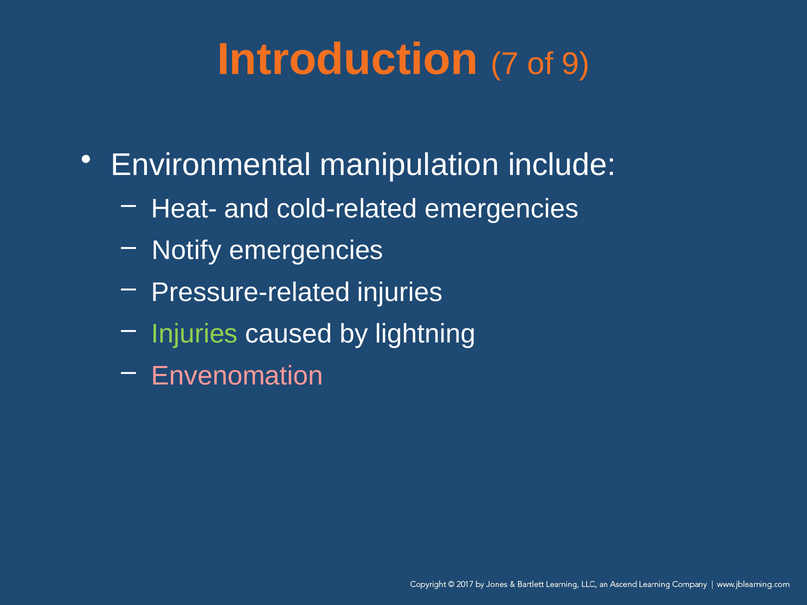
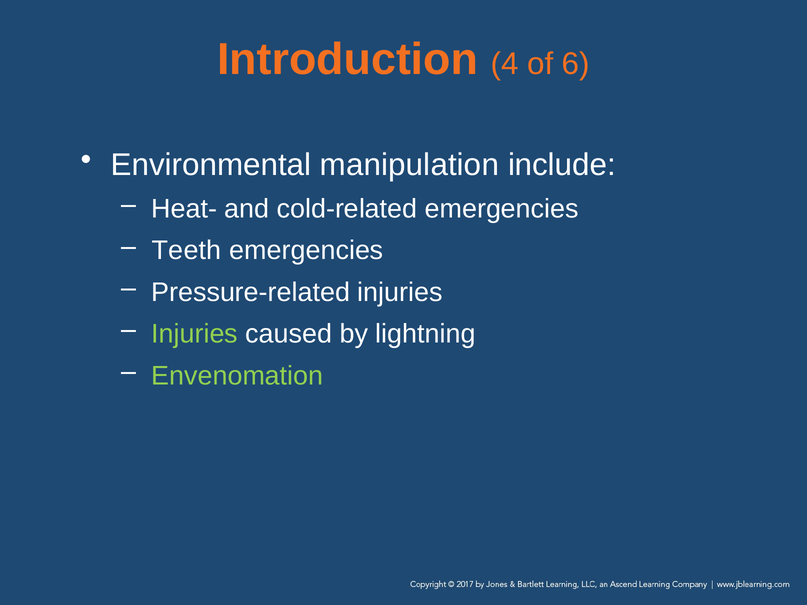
7: 7 -> 4
9: 9 -> 6
Notify: Notify -> Teeth
Envenomation colour: pink -> light green
